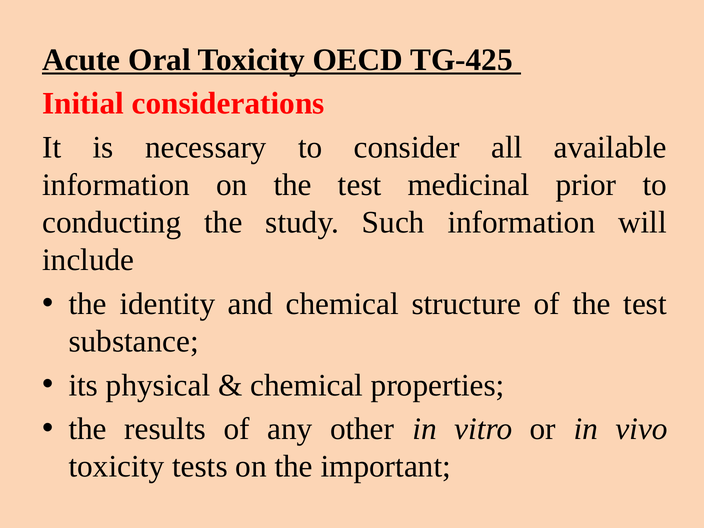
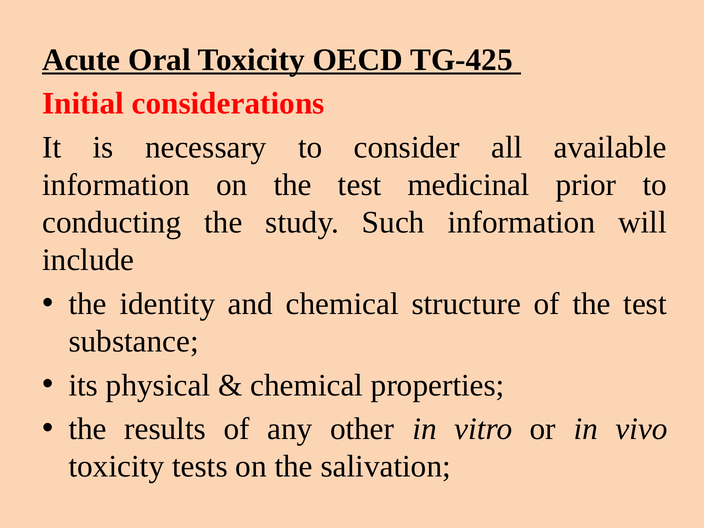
important: important -> salivation
